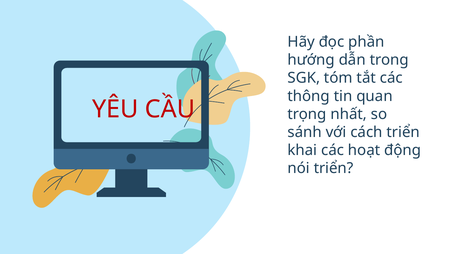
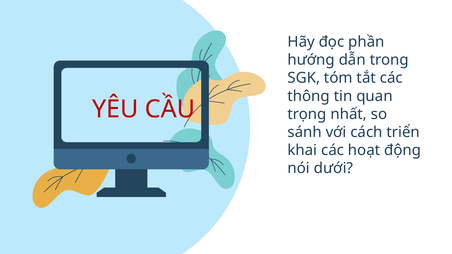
nói triển: triển -> dưới
